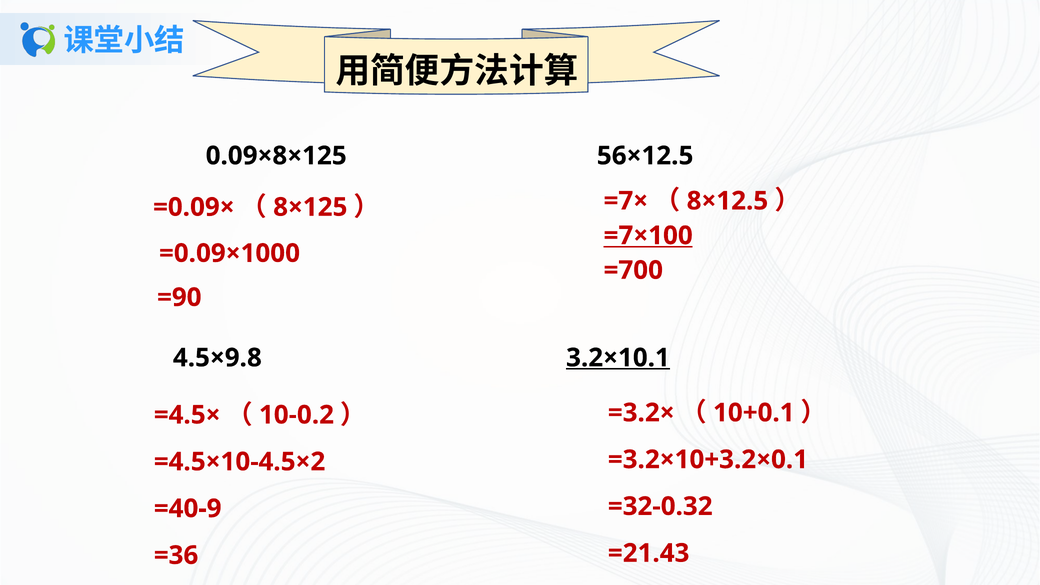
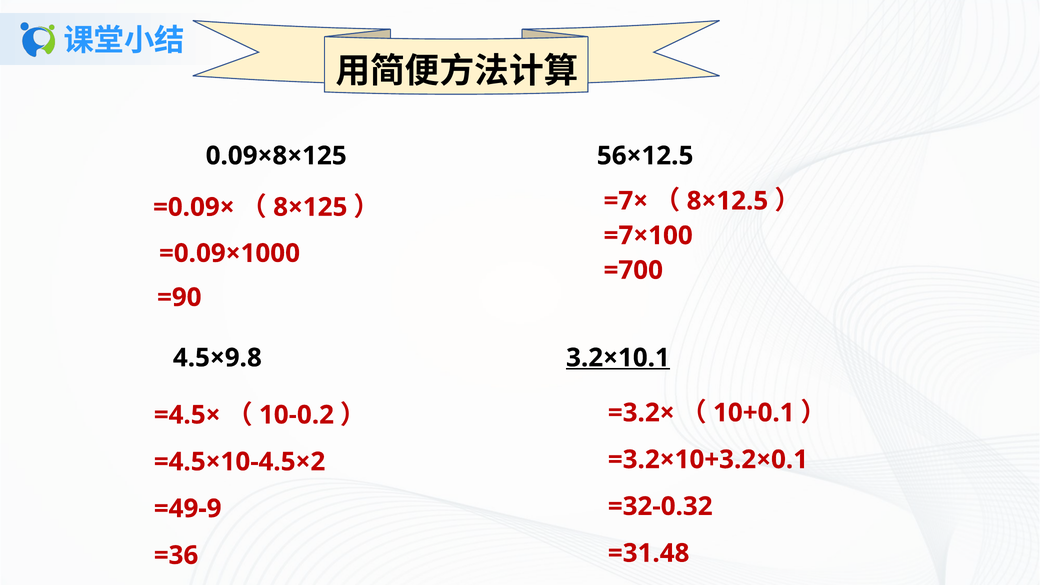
=7×100 underline: present -> none
=40-9: =40-9 -> =49-9
=21.43: =21.43 -> =31.48
